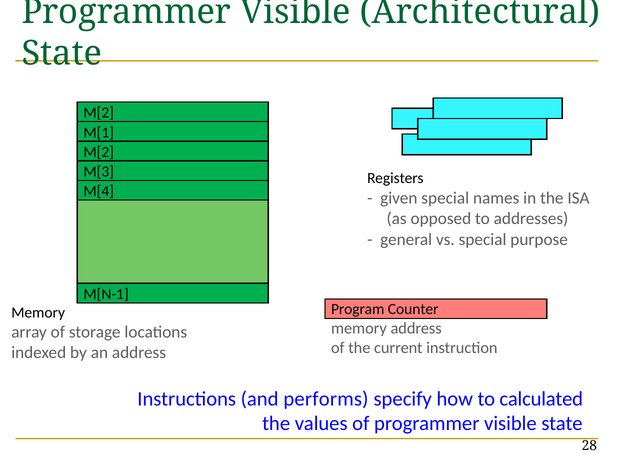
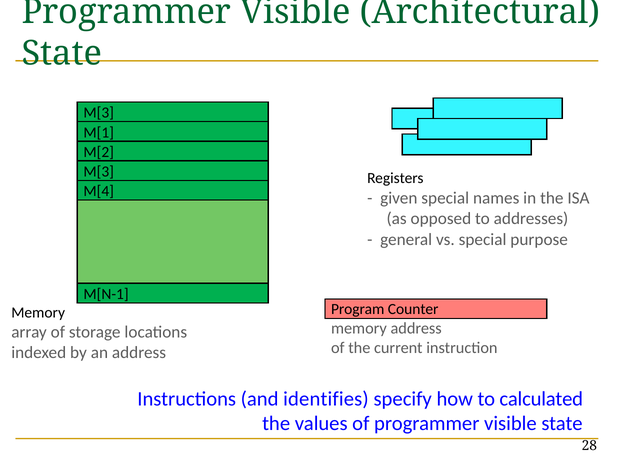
M[2 at (99, 113): M[2 -> M[3
performs: performs -> identifies
